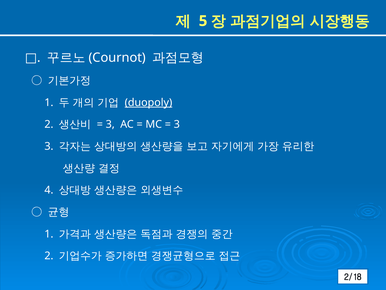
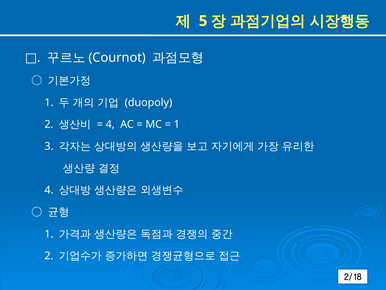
duopoly underline: present -> none
3 at (110, 124): 3 -> 4
3 at (177, 124): 3 -> 1
